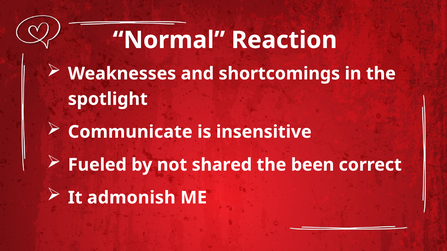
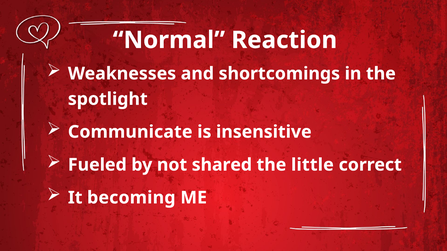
been: been -> little
admonish: admonish -> becoming
